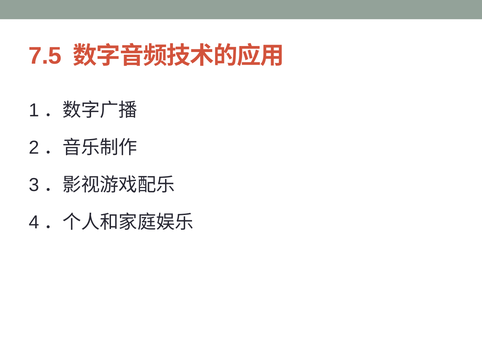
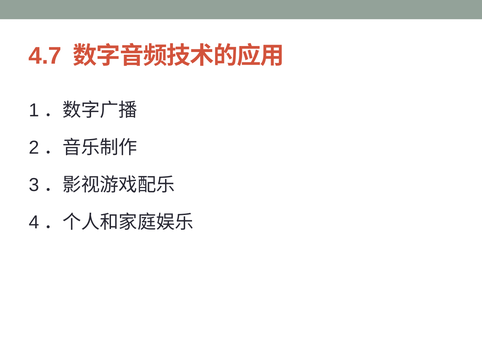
7.5: 7.5 -> 4.7
